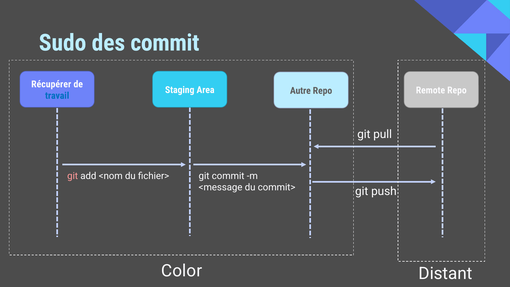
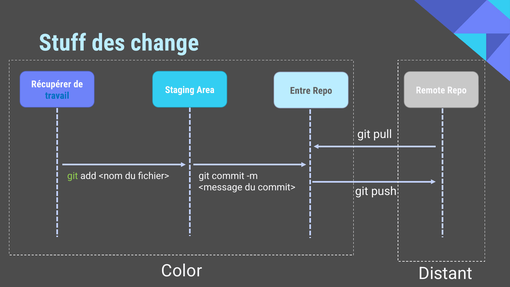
Sudo: Sudo -> Stuff
des commit: commit -> change
Autre: Autre -> Entre
git at (73, 176) colour: pink -> light green
